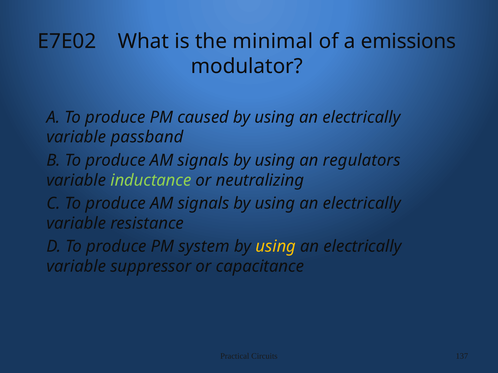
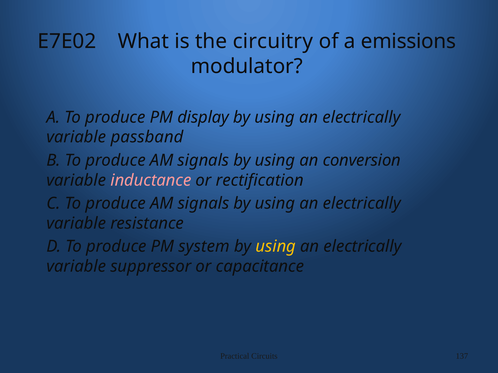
minimal: minimal -> circuitry
caused: caused -> display
regulators: regulators -> conversion
inductance colour: light green -> pink
neutralizing: neutralizing -> rectification
